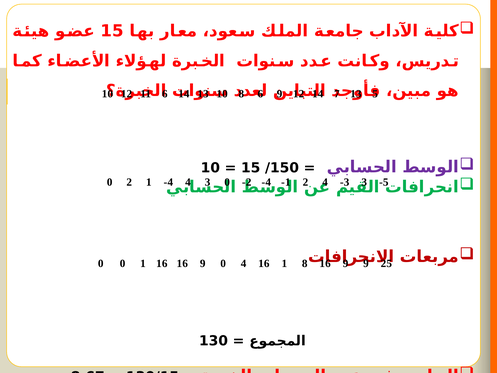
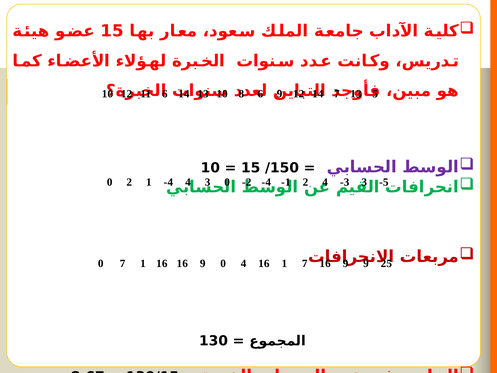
0 0: 0 -> 7
1 8: 8 -> 7
